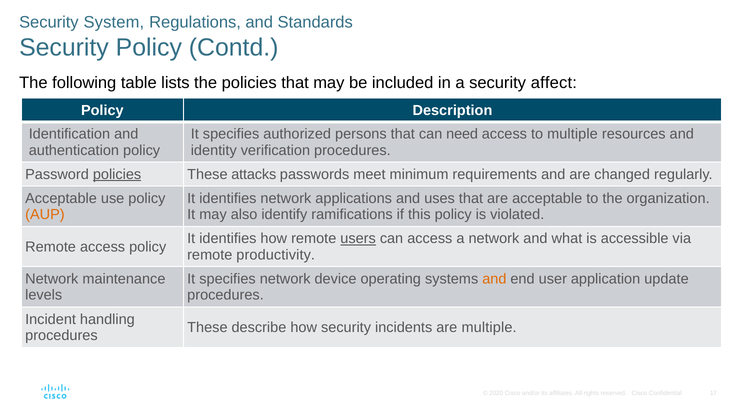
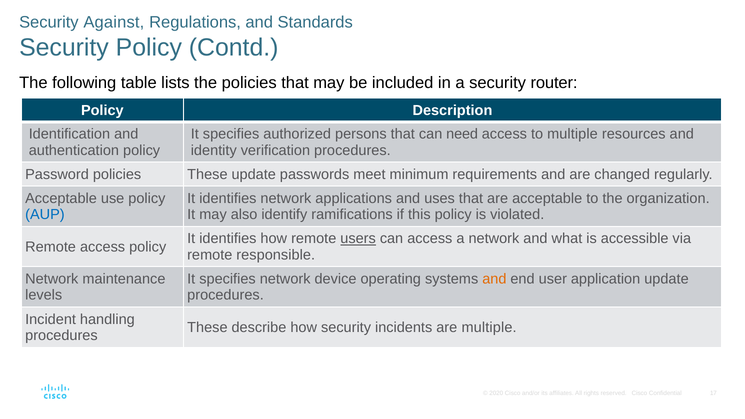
System: System -> Against
affect: affect -> router
policies at (117, 174) underline: present -> none
These attacks: attacks -> update
AUP colour: orange -> blue
productivity: productivity -> responsible
